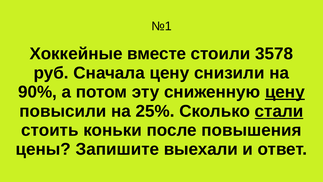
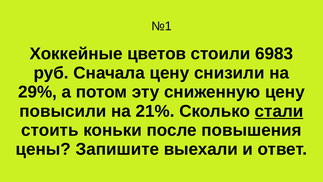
вместе: вместе -> цветов
3578: 3578 -> 6983
90%: 90% -> 29%
цену at (285, 92) underline: present -> none
25%: 25% -> 21%
